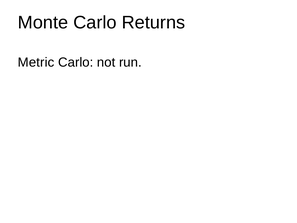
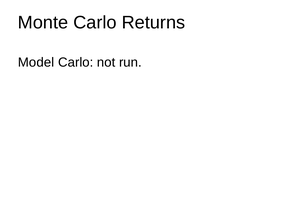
Metric: Metric -> Model
